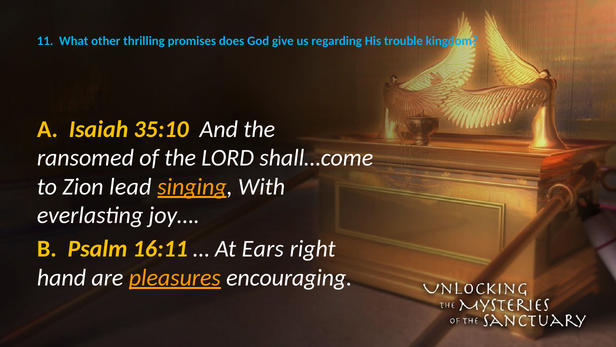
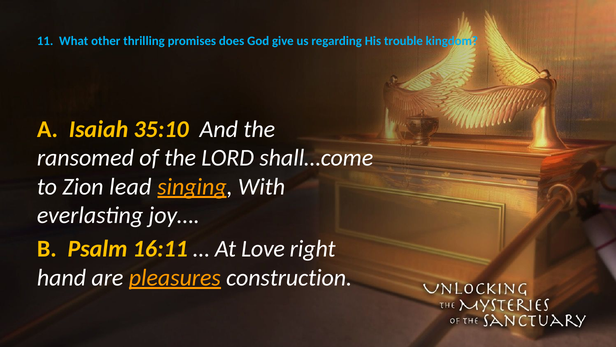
Ears: Ears -> Love
encouraging: encouraging -> construction
